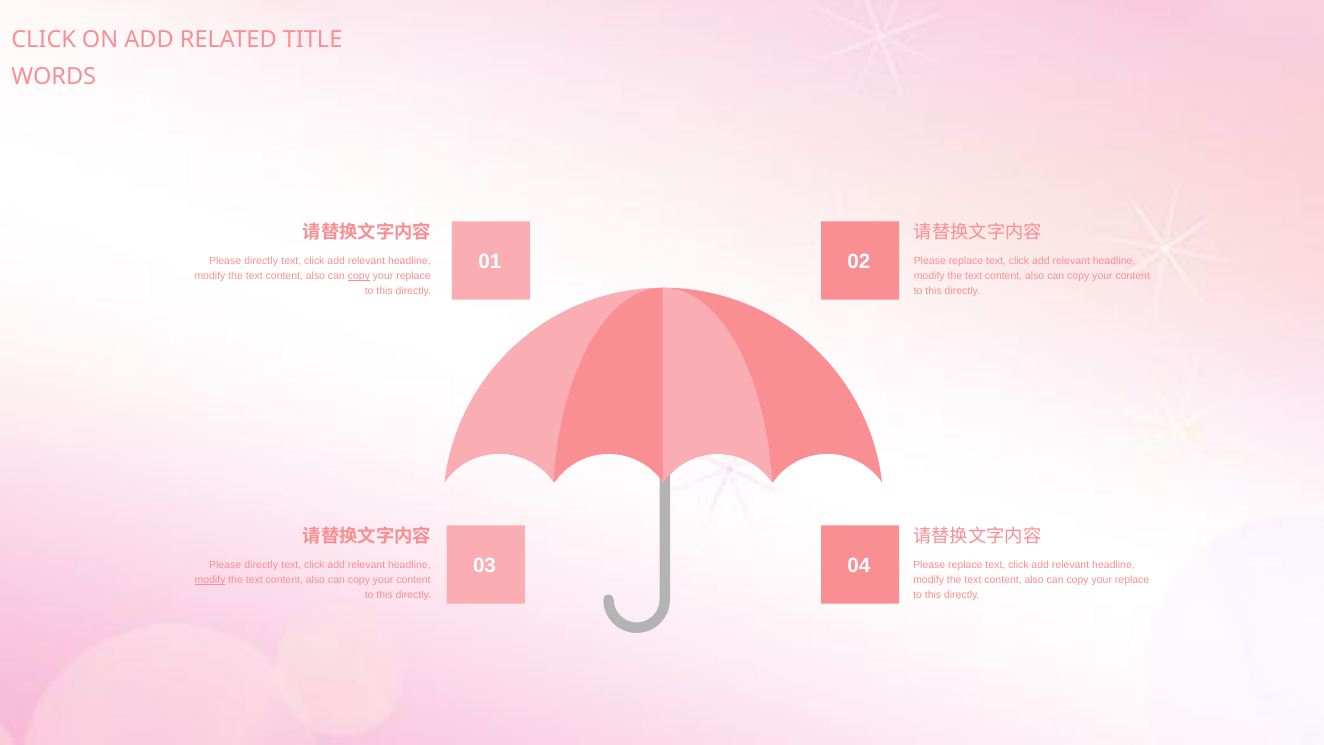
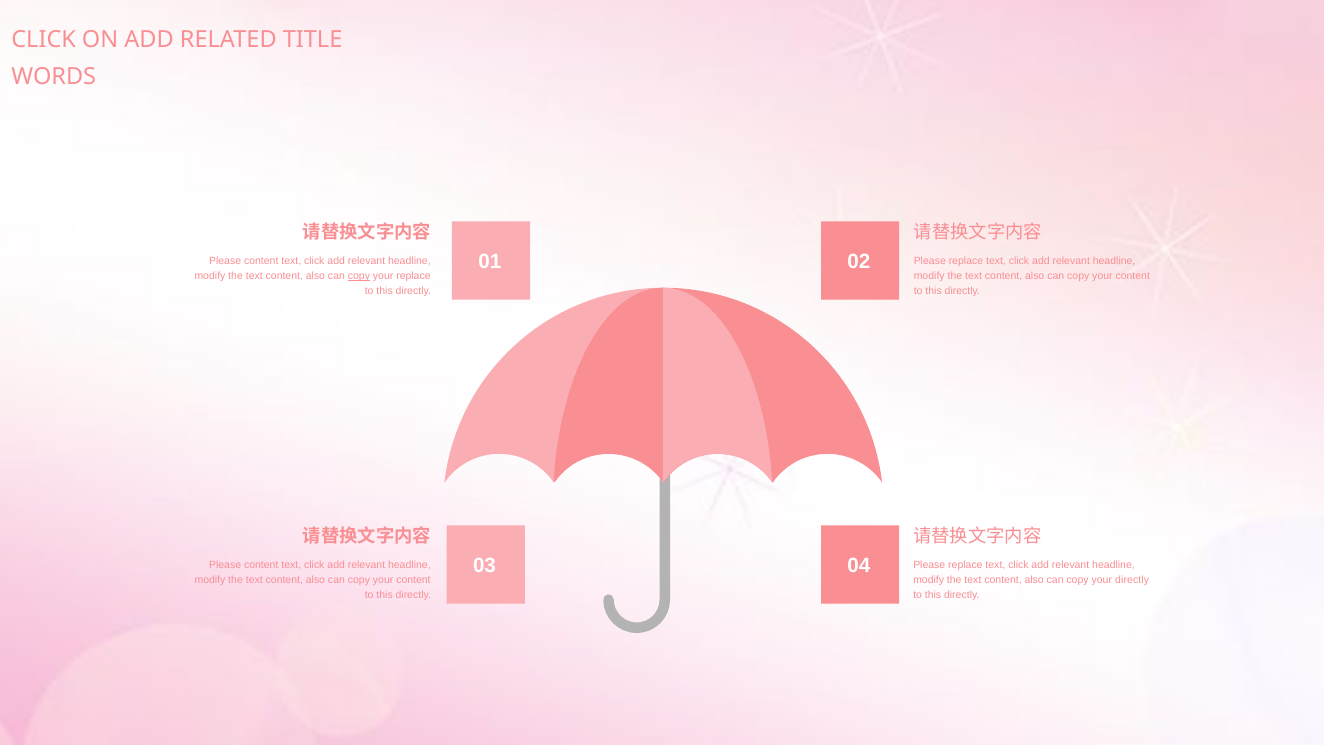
directly at (261, 261): directly -> content
directly at (261, 565): directly -> content
modify at (210, 580) underline: present -> none
replace at (1132, 580): replace -> directly
